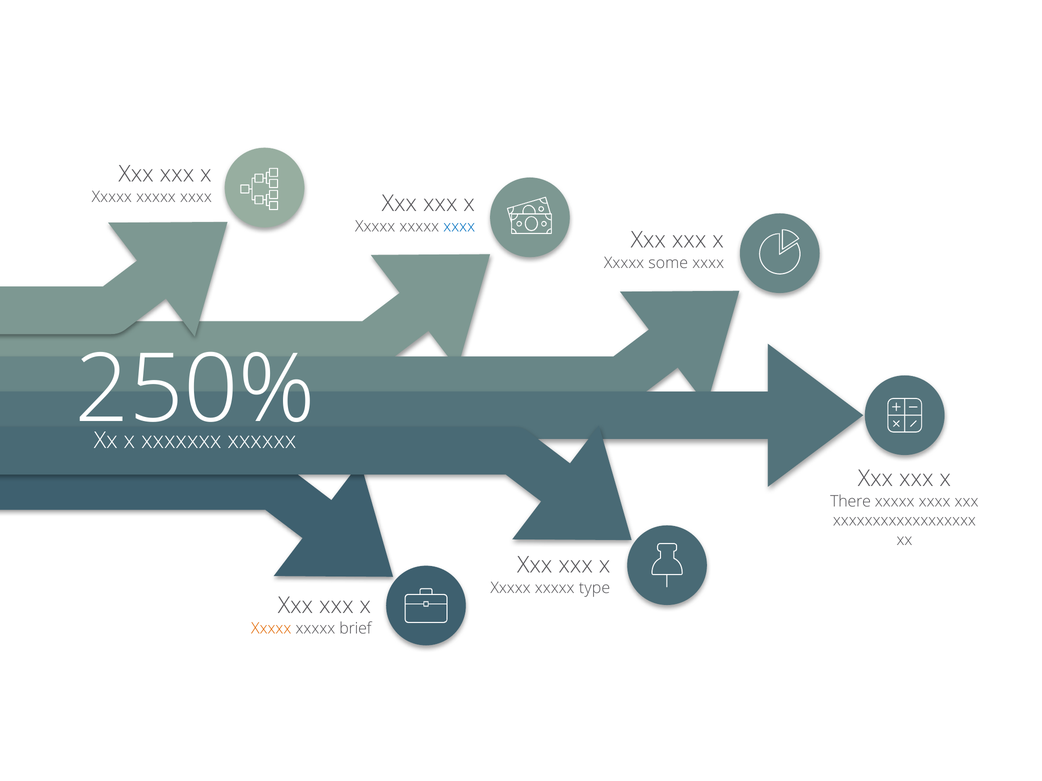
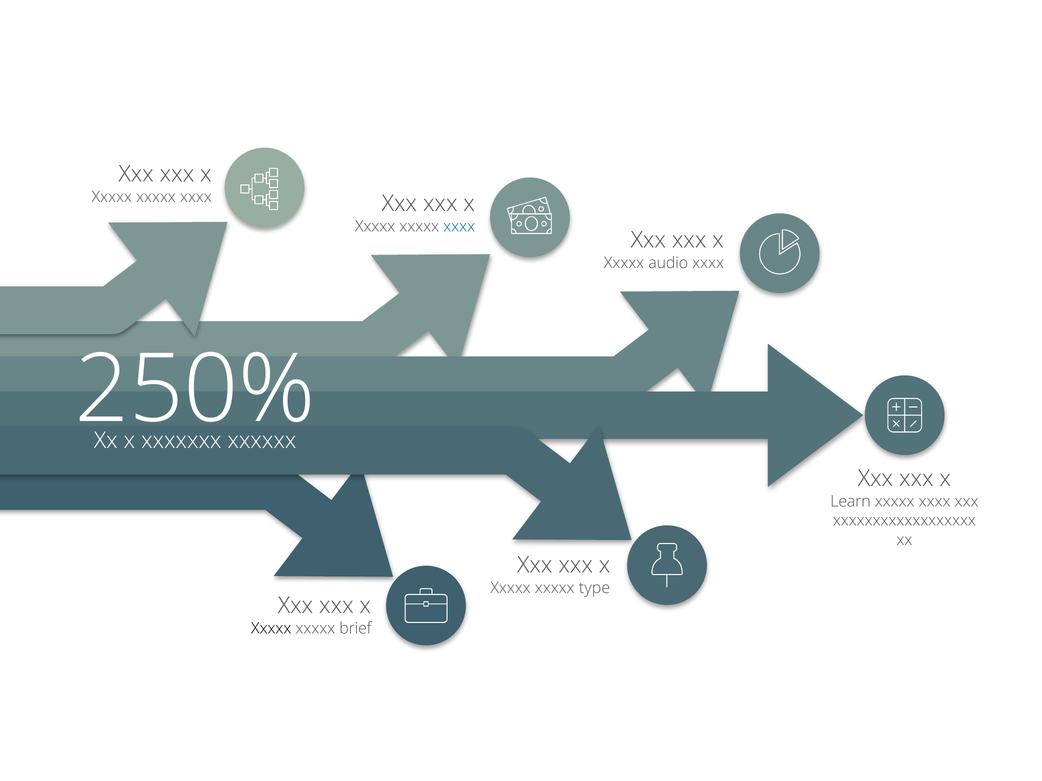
some: some -> audio
There: There -> Learn
Xxxxx at (271, 629) colour: orange -> black
